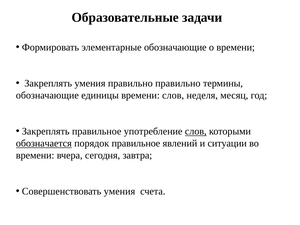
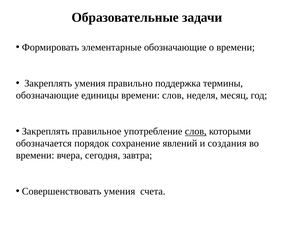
правильно правильно: правильно -> поддержка
обозначается underline: present -> none
порядок правильное: правильное -> сохранение
ситуации: ситуации -> создания
